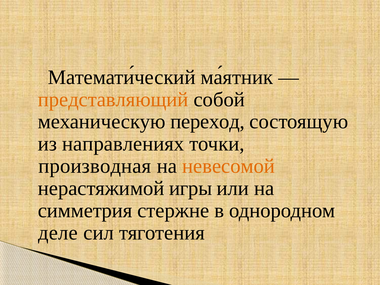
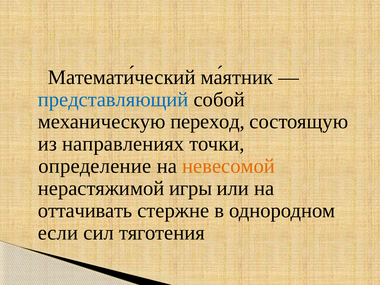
представляющий colour: orange -> blue
производная: производная -> определение
симметрия: симметрия -> оттачивать
деле: деле -> если
